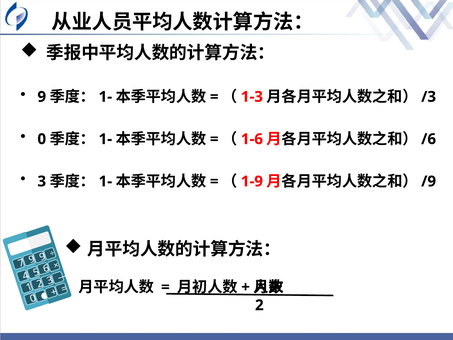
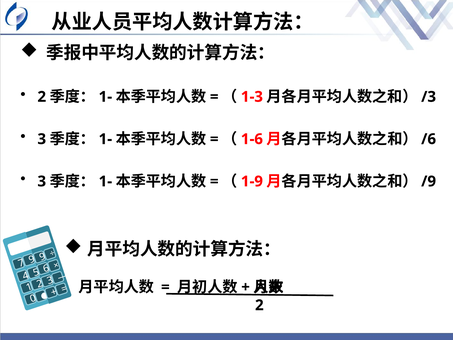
9 at (42, 97): 9 -> 2
0 at (42, 139): 0 -> 3
